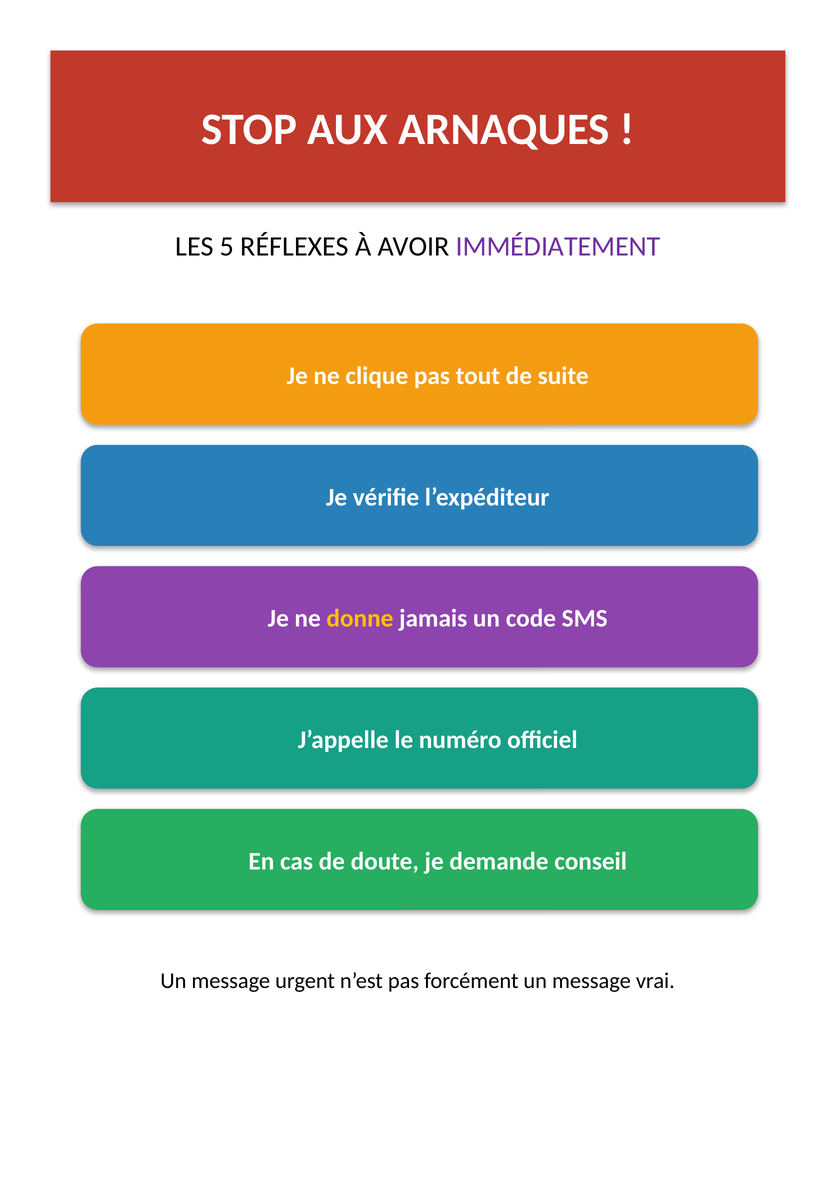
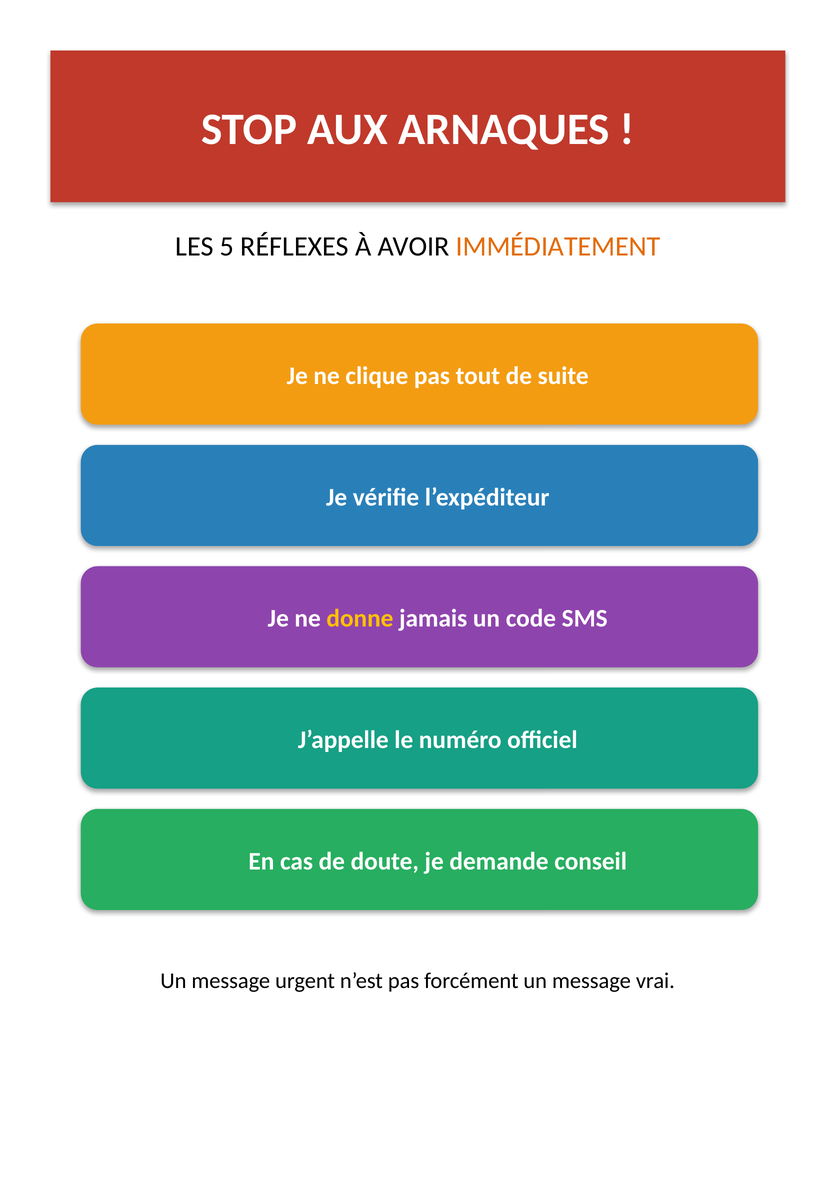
IMMÉDIATEMENT colour: purple -> orange
